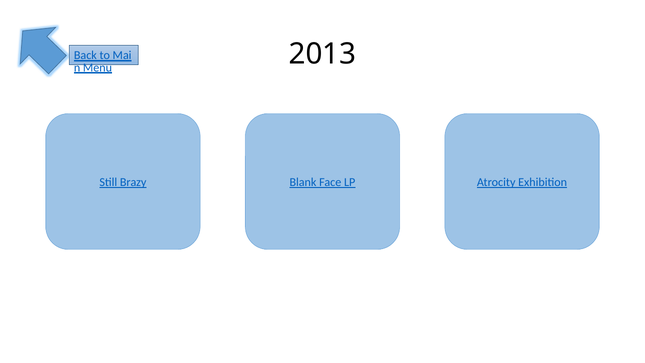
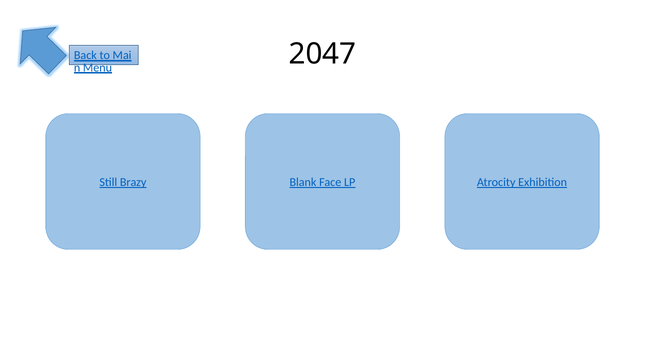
2013: 2013 -> 2047
